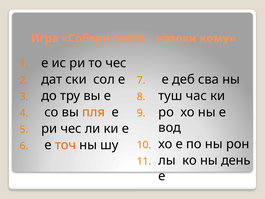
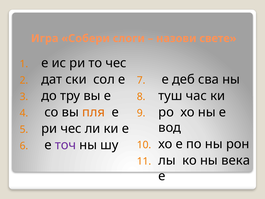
кому: кому -> свете
точ colour: orange -> purple
день: день -> века
